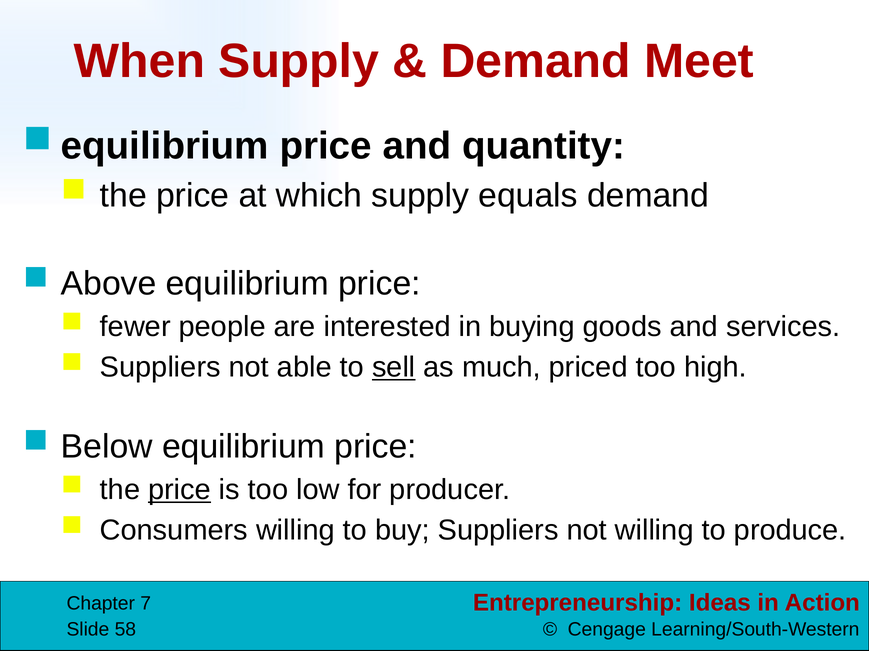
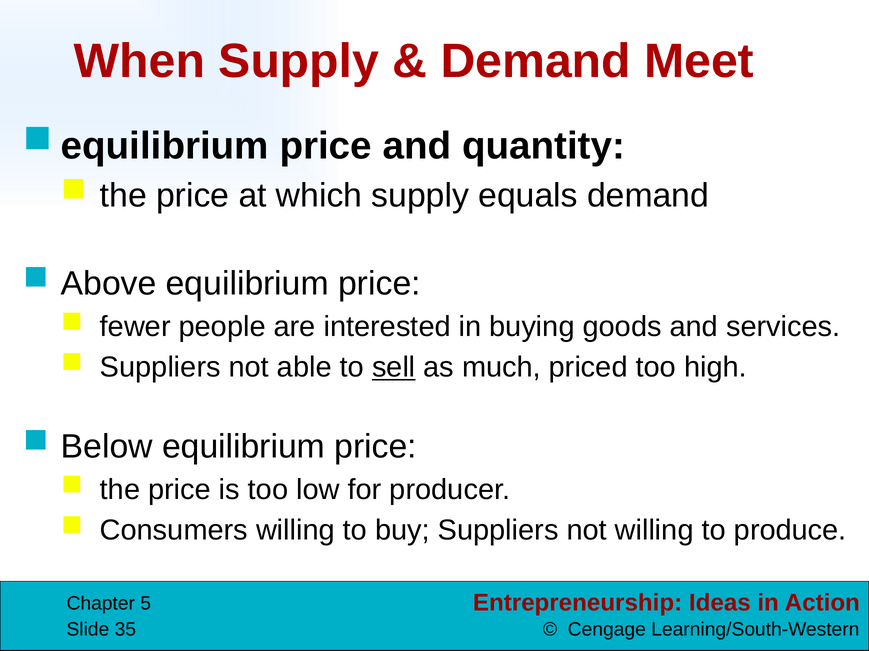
price at (180, 490) underline: present -> none
7: 7 -> 5
58: 58 -> 35
